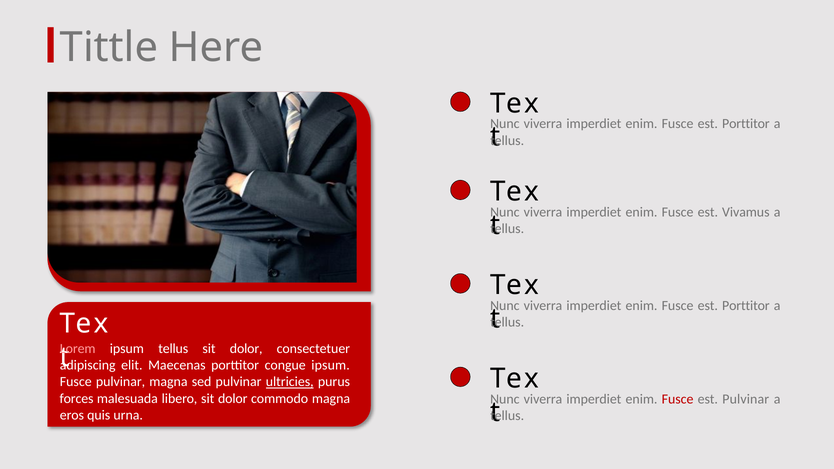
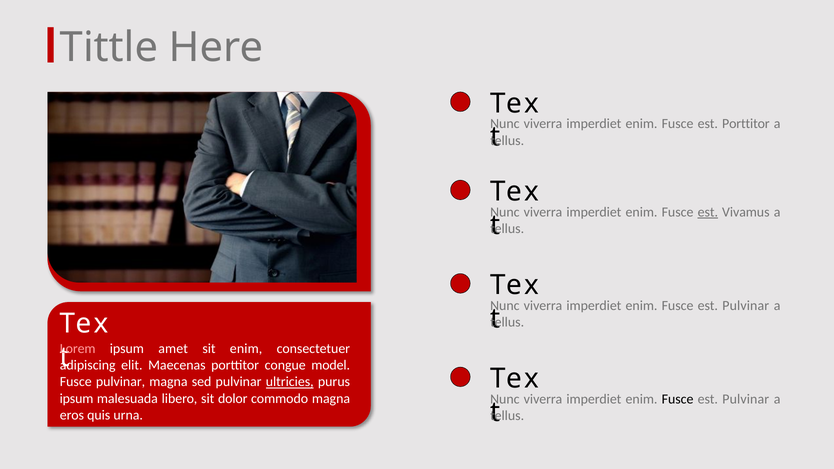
est at (708, 212) underline: none -> present
Porttitor at (746, 306): Porttitor -> Pulvinar
ipsum tellus: tellus -> amet
dolor at (246, 349): dolor -> enim
congue ipsum: ipsum -> model
forces at (77, 399): forces -> ipsum
Fusce at (678, 399) colour: red -> black
